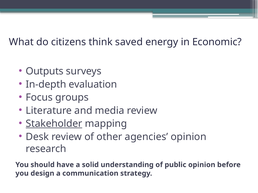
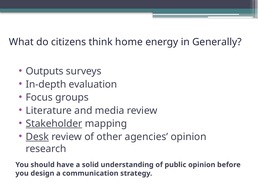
saved: saved -> home
Economic: Economic -> Generally
Desk underline: none -> present
